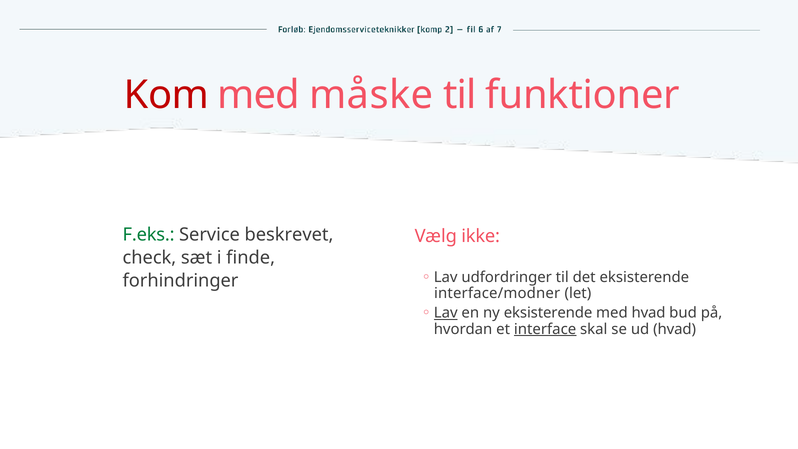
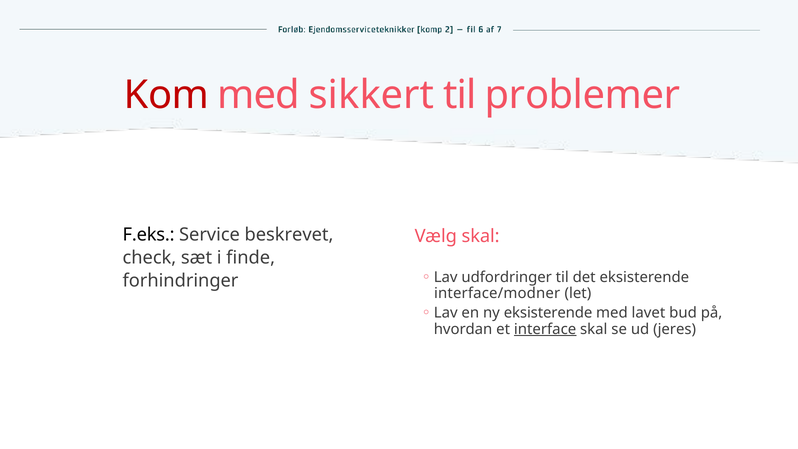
måske: måske -> sikkert
funktioner: funktioner -> problemer
F.eks colour: green -> black
Vælg ikke: ikke -> skal
Lav at (446, 313) underline: present -> none
med hvad: hvad -> lavet
ud hvad: hvad -> jeres
